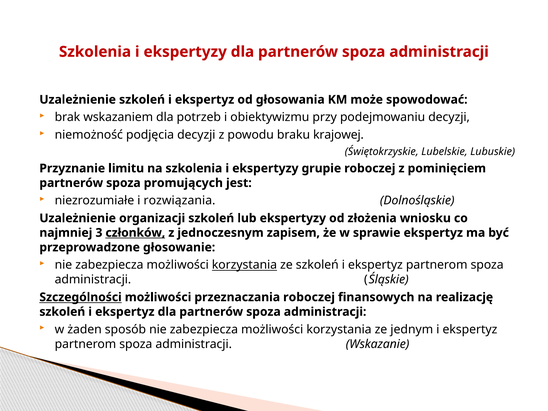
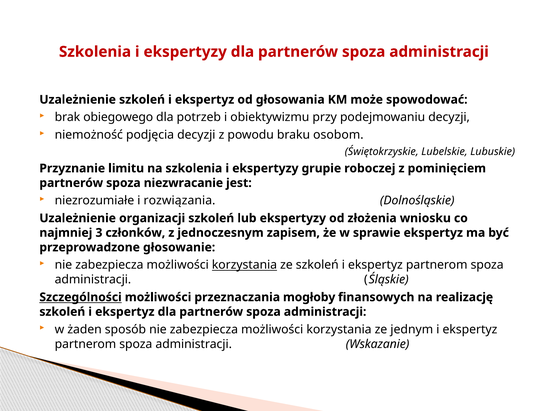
wskazaniem: wskazaniem -> obiegowego
krajowej: krajowej -> osobom
promujących: promujących -> niezwracanie
członków underline: present -> none
przeznaczania roboczej: roboczej -> mogłoby
